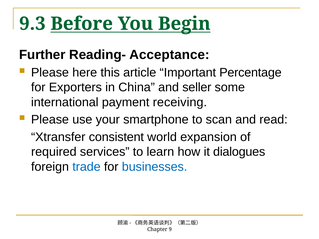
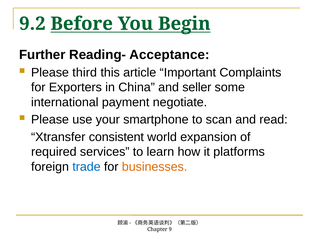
9.3: 9.3 -> 9.2
here: here -> third
Percentage: Percentage -> Complaints
receiving: receiving -> negotiate
dialogues: dialogues -> platforms
businesses colour: blue -> orange
